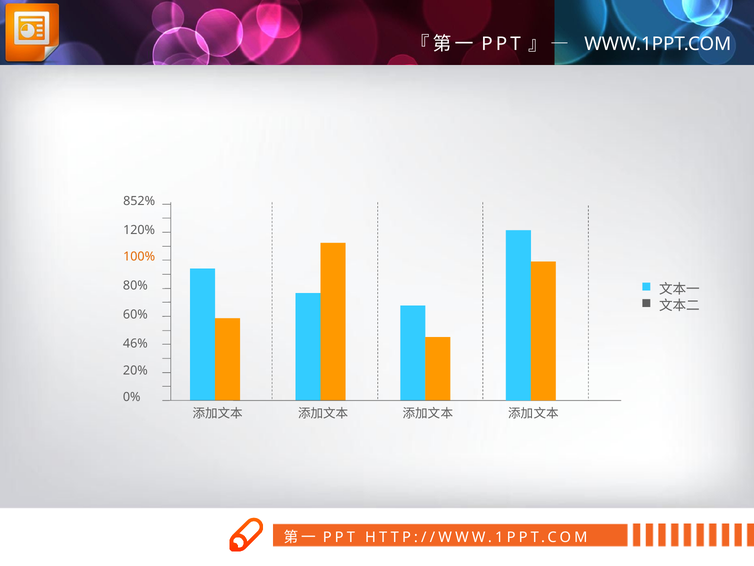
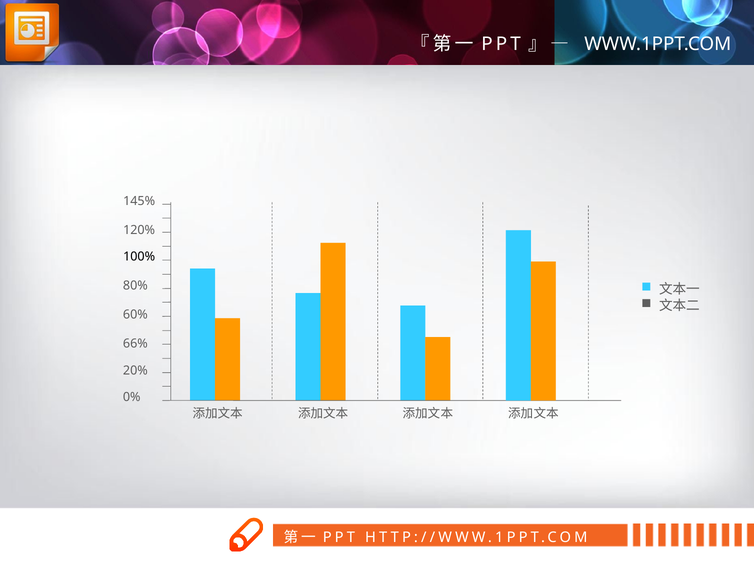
852%: 852% -> 145%
100% colour: orange -> black
46%: 46% -> 66%
